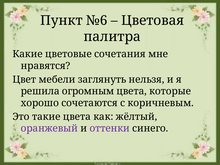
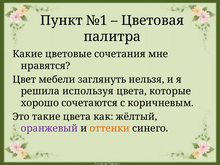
№6: №6 -> №1
огромным: огромным -> используя
оттенки colour: purple -> orange
